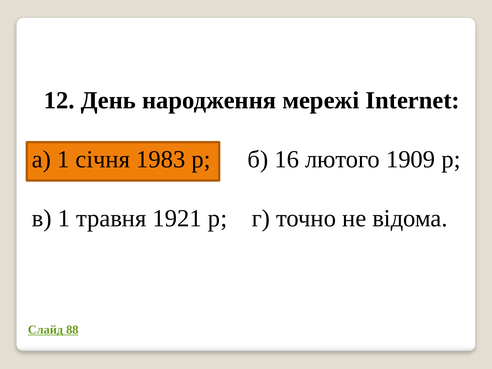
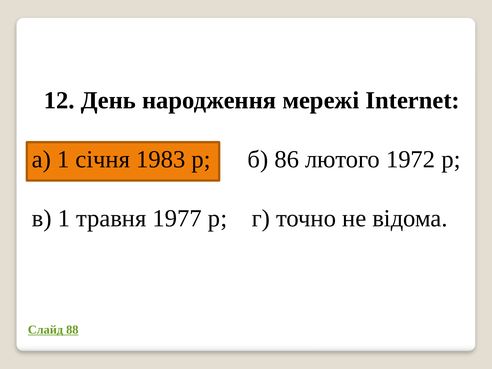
16: 16 -> 86
1909: 1909 -> 1972
1921: 1921 -> 1977
